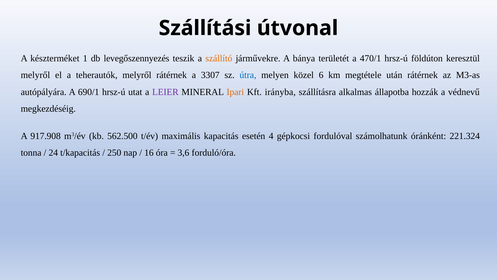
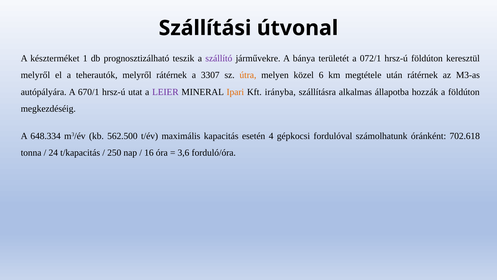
levegőszennyezés: levegőszennyezés -> prognosztizálható
szállító colour: orange -> purple
470/1: 470/1 -> 072/1
útra colour: blue -> orange
690/1: 690/1 -> 670/1
a védnevű: védnevű -> földúton
917.908: 917.908 -> 648.334
221.324: 221.324 -> 702.618
